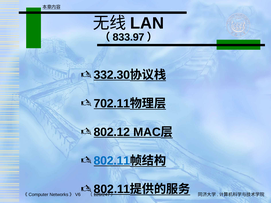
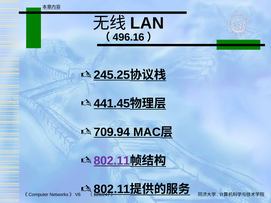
833.97: 833.97 -> 496.16
332.30: 332.30 -> 245.25
702.11: 702.11 -> 441.45
802.12: 802.12 -> 709.94
802.11 at (112, 161) colour: blue -> purple
